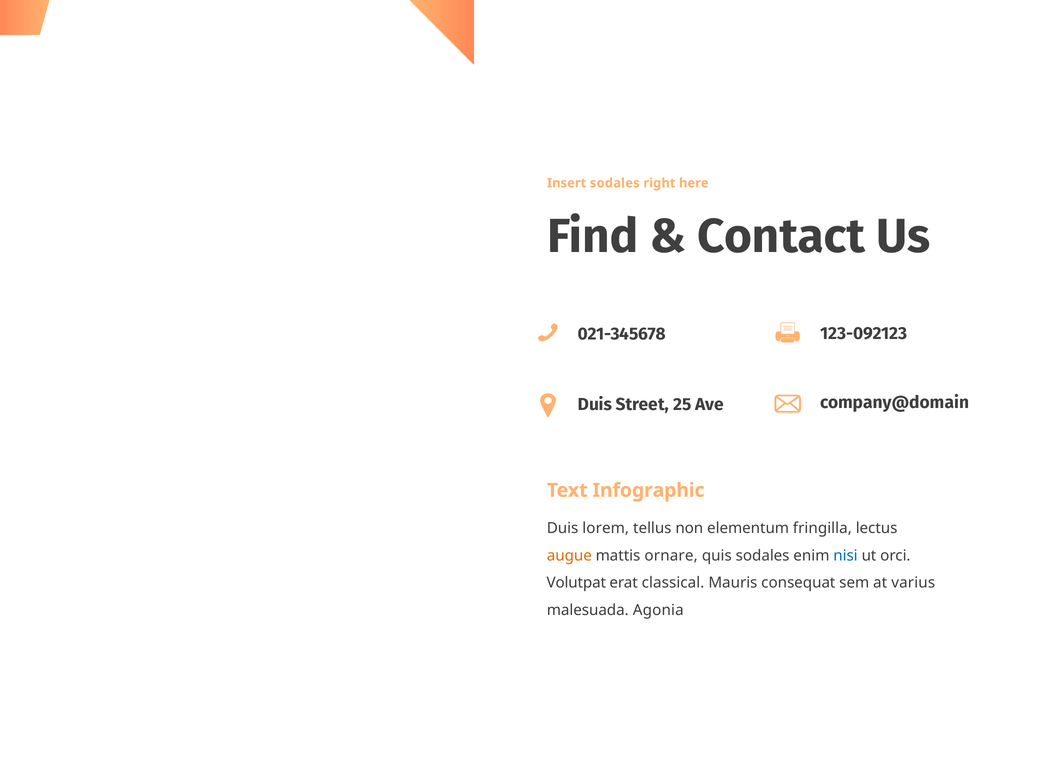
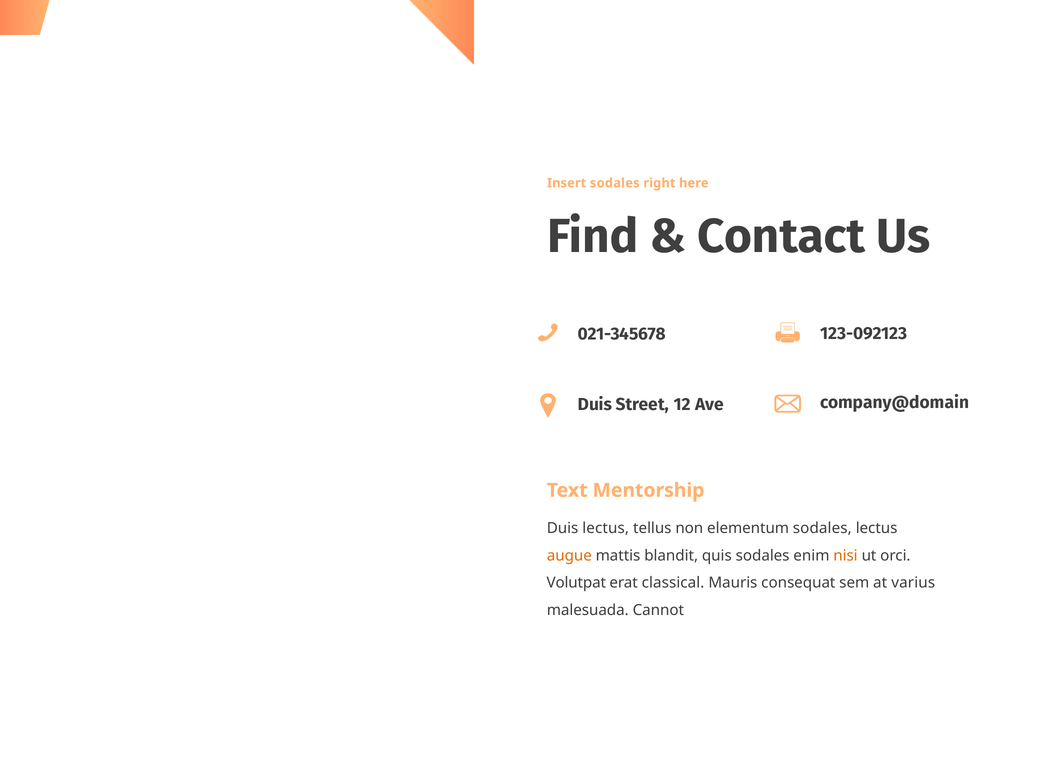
25: 25 -> 12
Infographic: Infographic -> Mentorship
Duis lorem: lorem -> lectus
elementum fringilla: fringilla -> sodales
ornare: ornare -> blandit
nisi colour: blue -> orange
Agonia: Agonia -> Cannot
